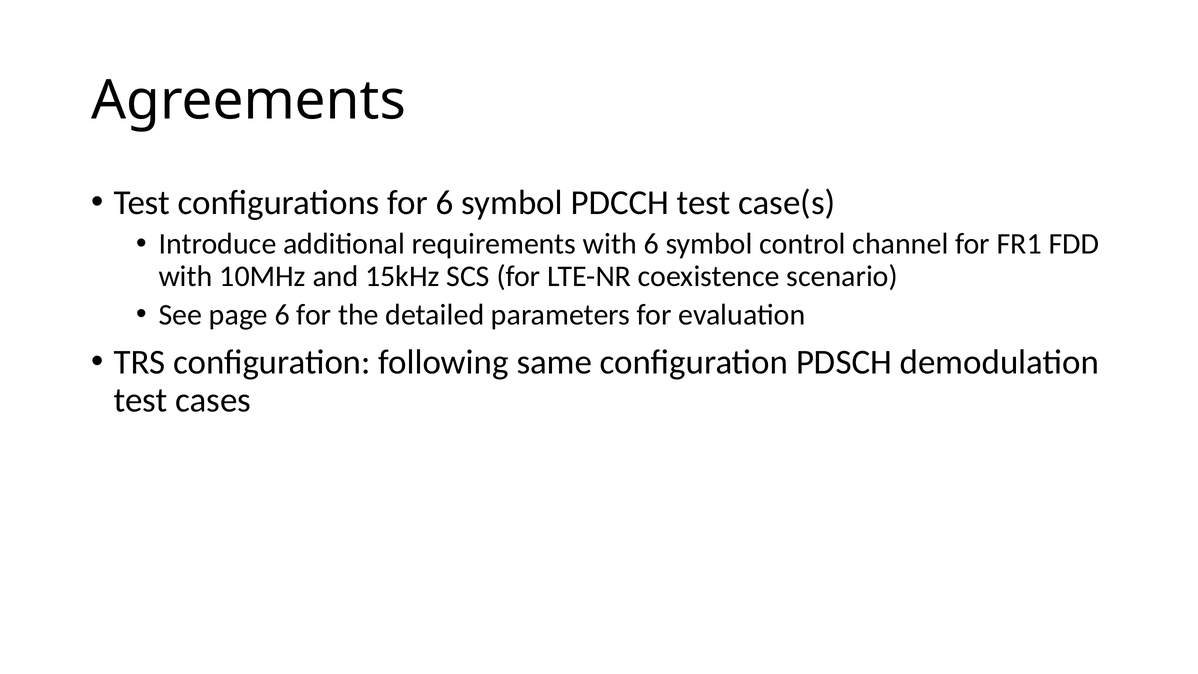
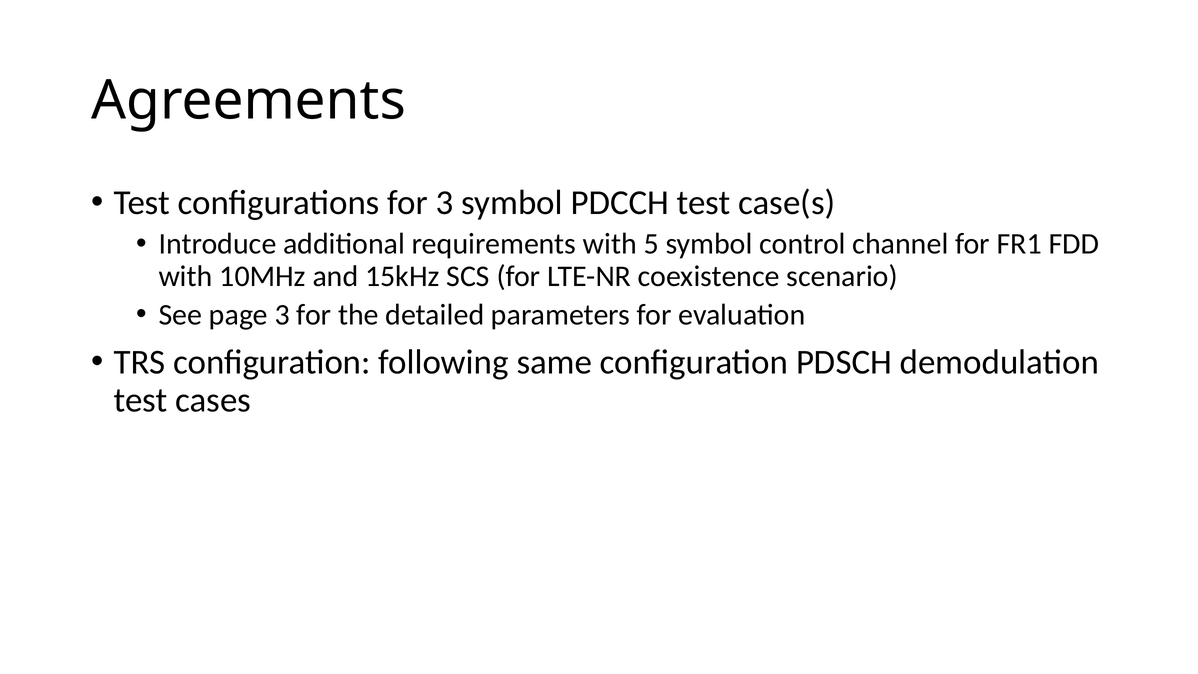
for 6: 6 -> 3
with 6: 6 -> 5
page 6: 6 -> 3
